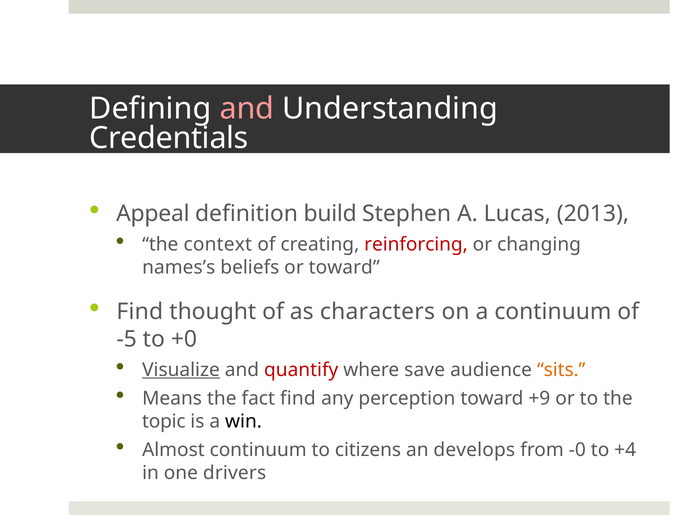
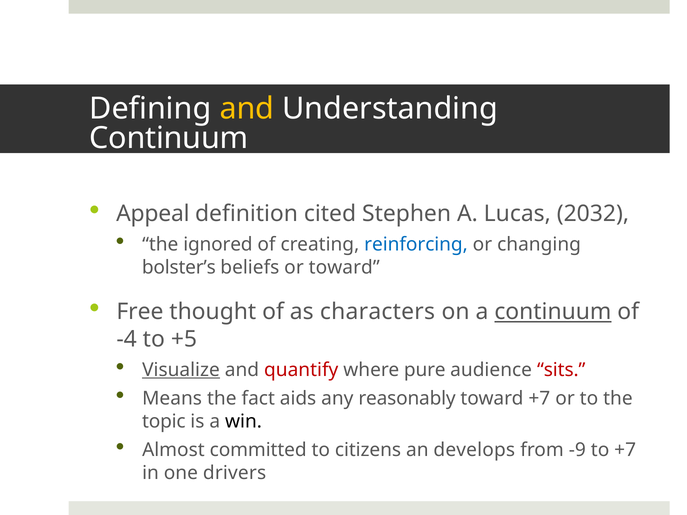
and at (247, 109) colour: pink -> yellow
Credentials at (169, 138): Credentials -> Continuum
build: build -> cited
2013: 2013 -> 2032
context: context -> ignored
reinforcing colour: red -> blue
names’s: names’s -> bolster’s
Find at (140, 312): Find -> Free
continuum at (553, 312) underline: none -> present
-5: -5 -> -4
+0: +0 -> +5
save: save -> pure
sits colour: orange -> red
fact find: find -> aids
perception: perception -> reasonably
toward +9: +9 -> +7
Almost continuum: continuum -> committed
-0: -0 -> -9
to +4: +4 -> +7
